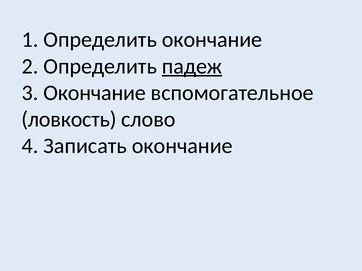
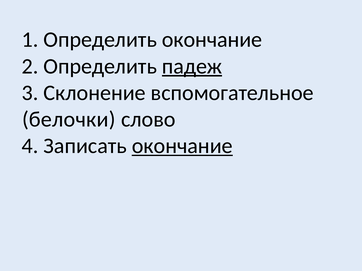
3 Окончание: Окончание -> Склонение
ловкость: ловкость -> белочки
окончание at (182, 146) underline: none -> present
